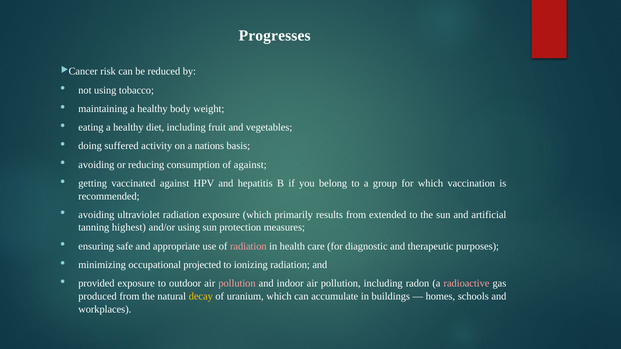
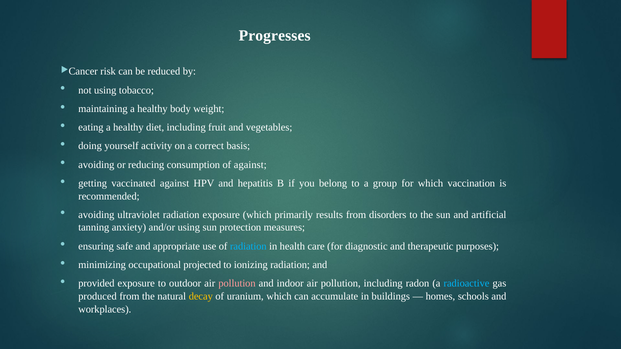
suffered: suffered -> yourself
nations: nations -> correct
extended: extended -> disorders
highest: highest -> anxiety
radiation at (248, 246) colour: pink -> light blue
radioactive colour: pink -> light blue
